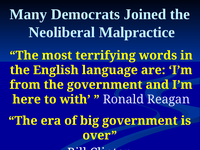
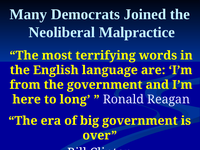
with: with -> long
